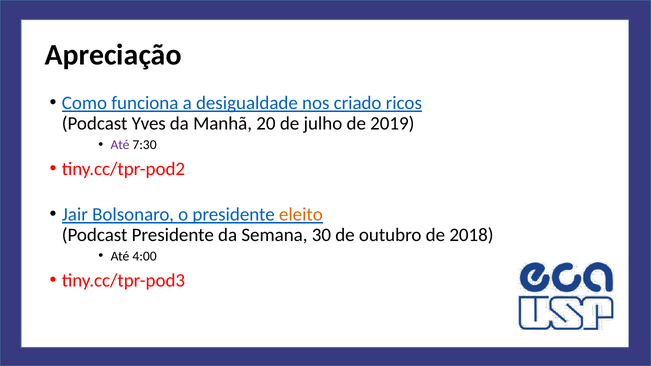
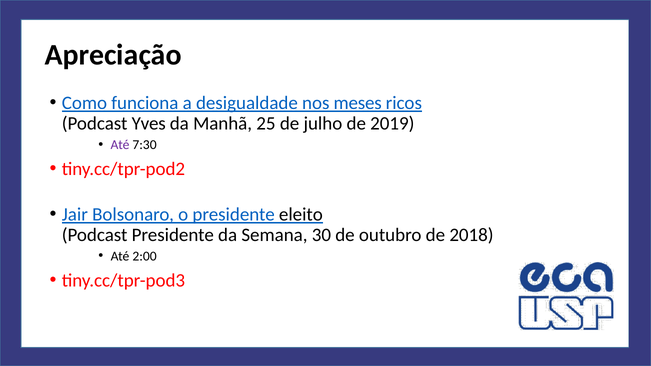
criado: criado -> meses
20: 20 -> 25
eleito colour: orange -> black
4:00: 4:00 -> 2:00
